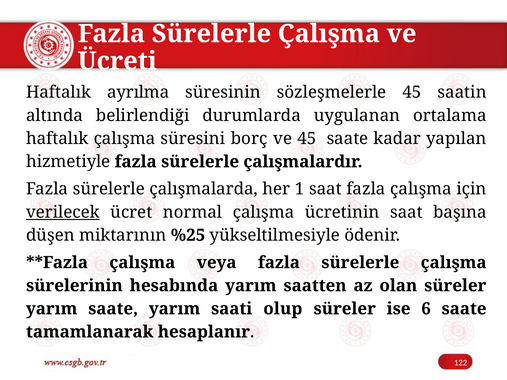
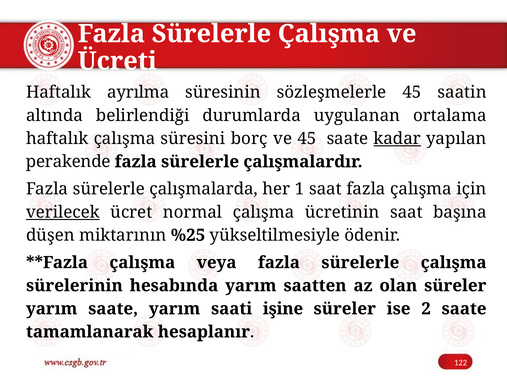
kadar underline: none -> present
hizmetiyle: hizmetiyle -> perakende
olup: olup -> işine
6: 6 -> 2
